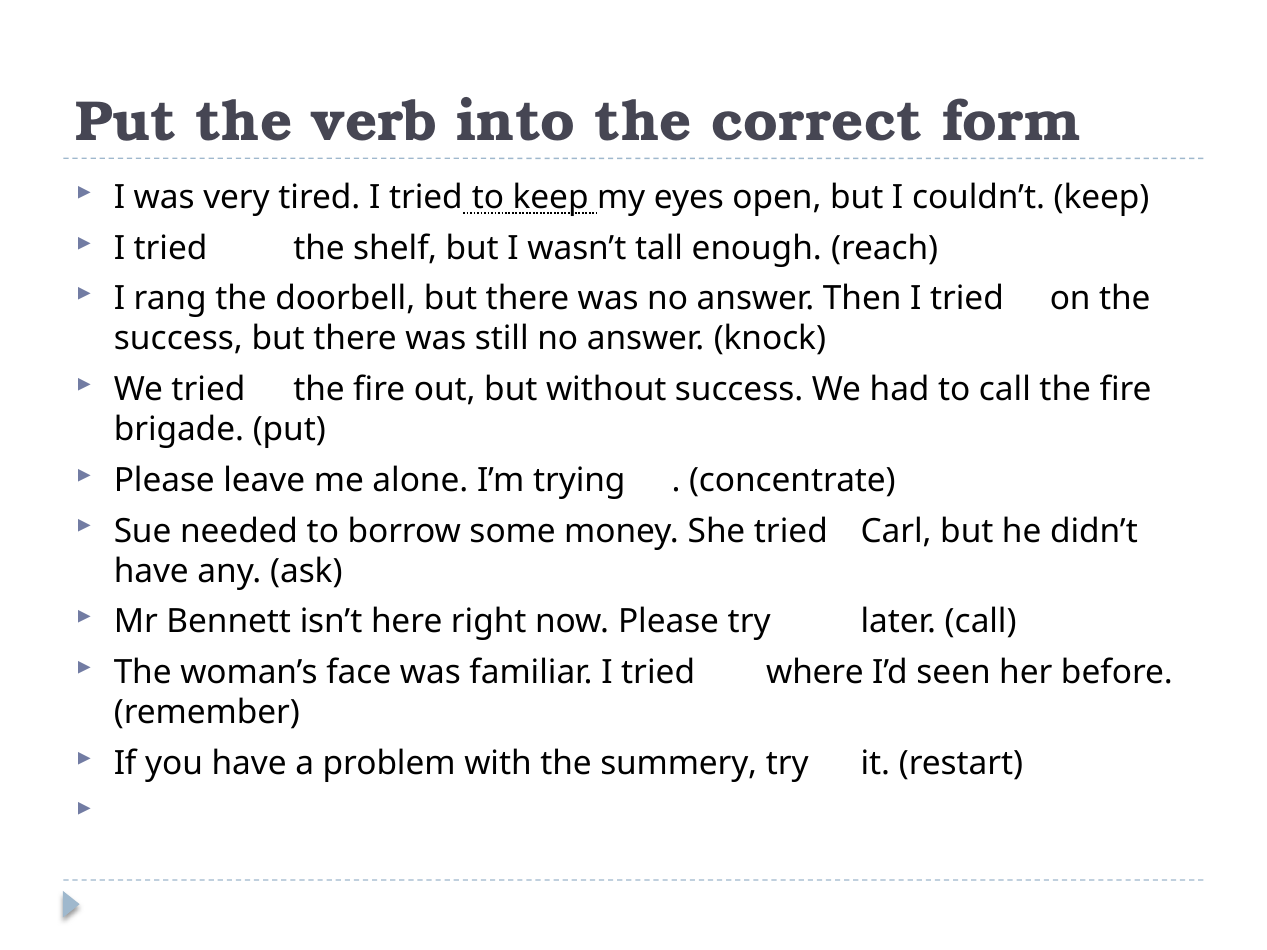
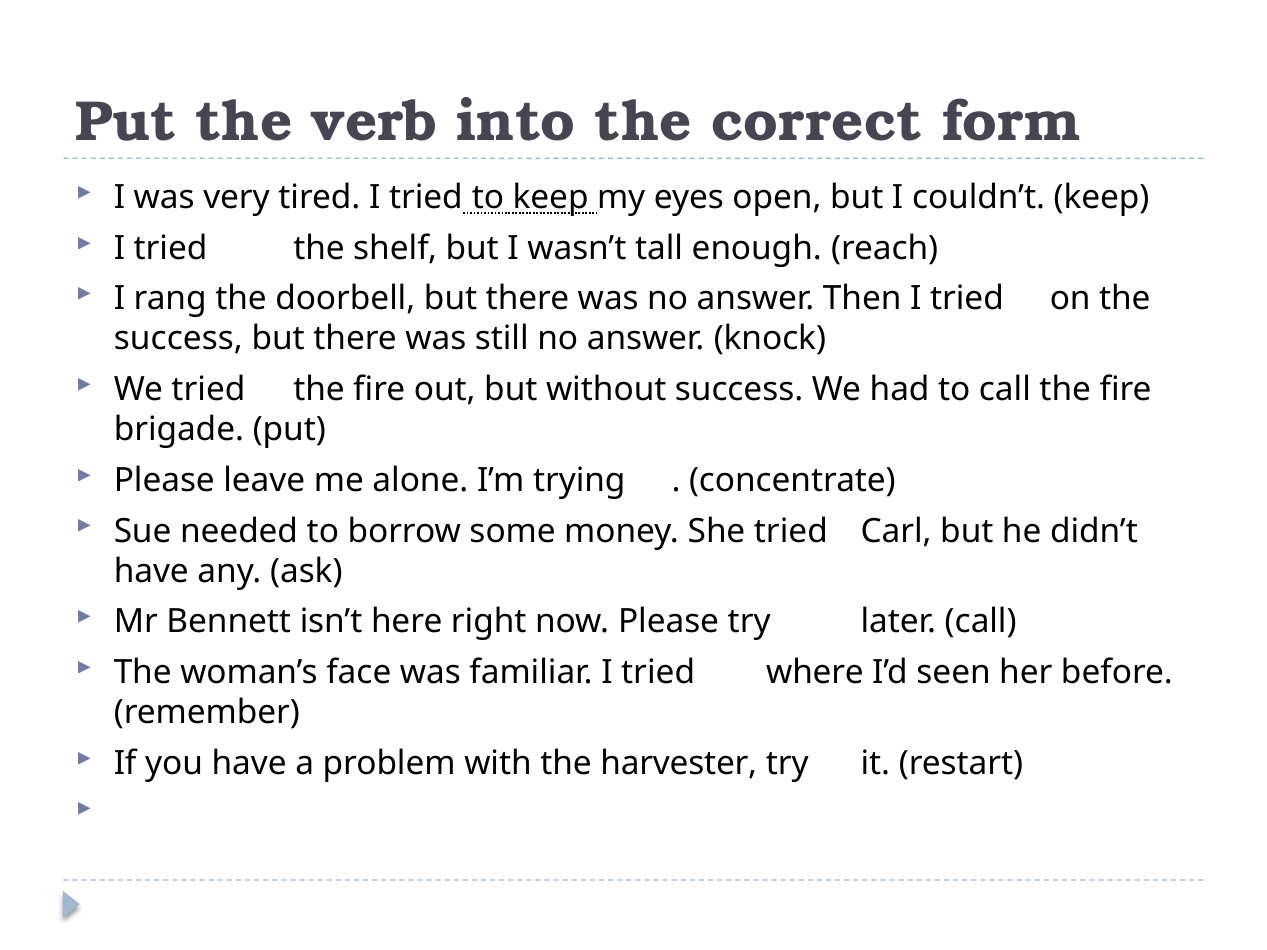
summery: summery -> harvester
